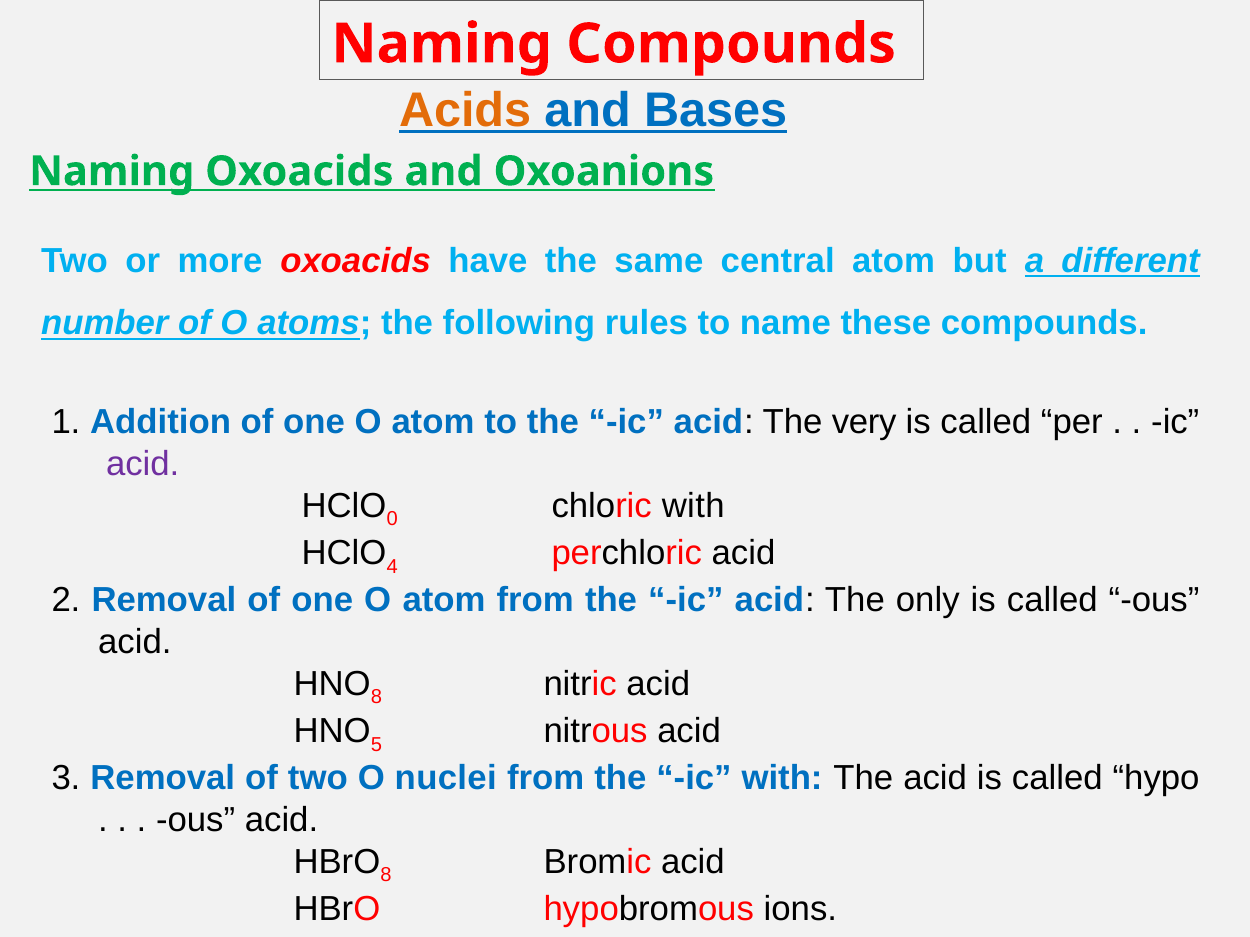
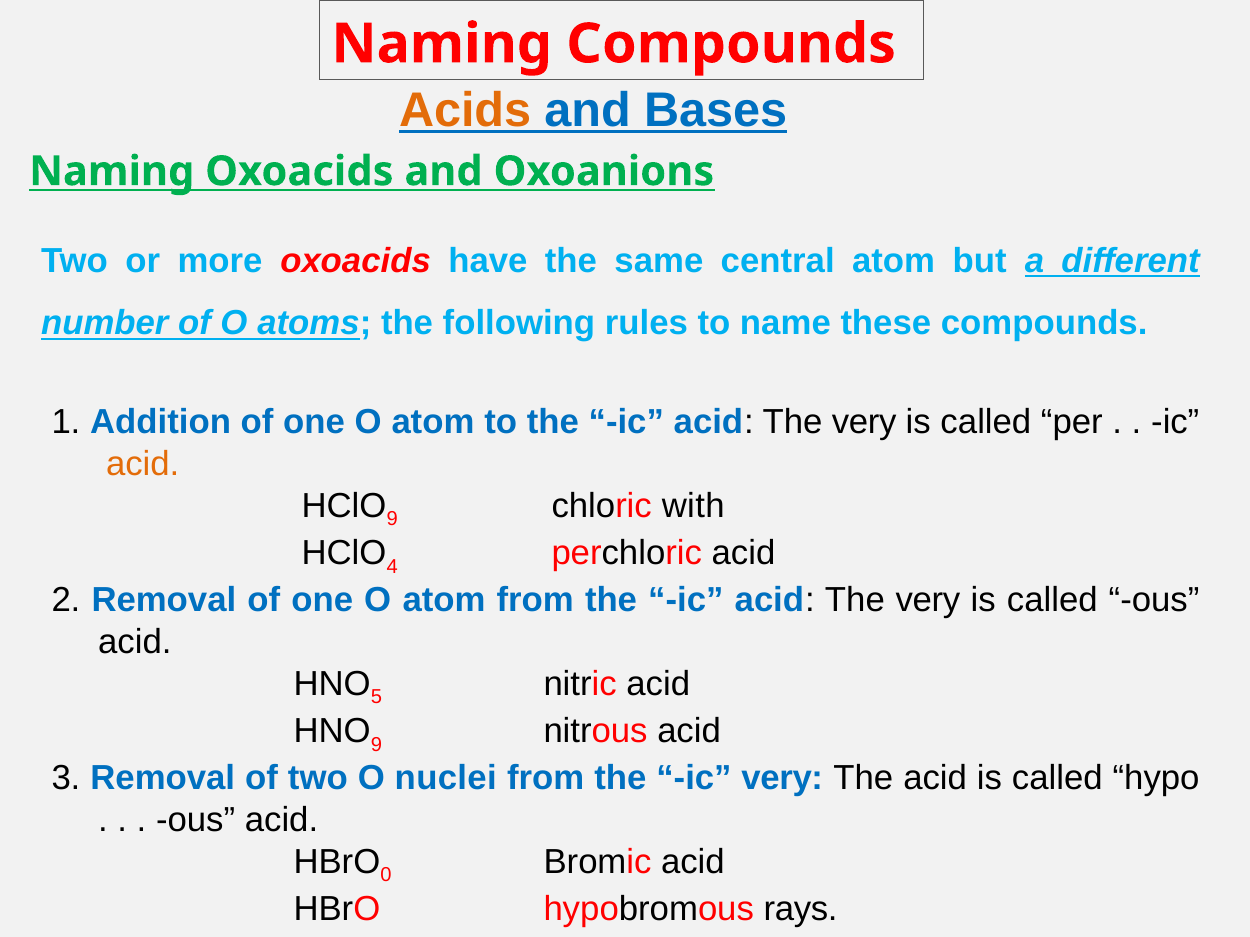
acid at (143, 464) colour: purple -> orange
0 at (392, 519): 0 -> 9
only at (928, 601): only -> very
8 at (376, 698): 8 -> 5
5 at (376, 745): 5 -> 9
ic with: with -> very
HBrO 8: 8 -> 0
ions: ions -> rays
